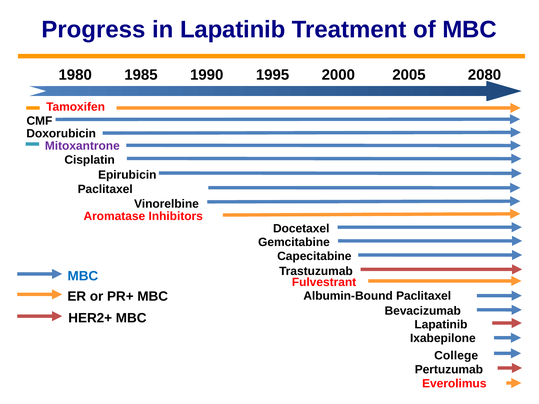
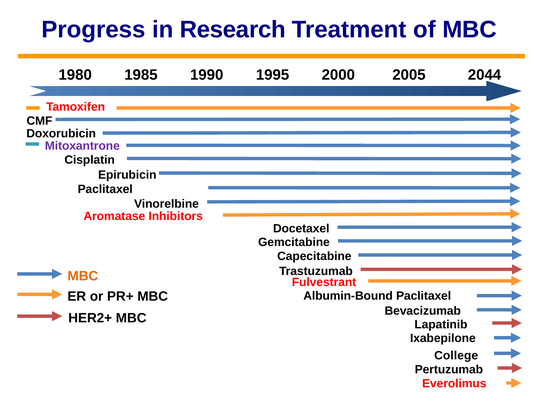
in Lapatinib: Lapatinib -> Research
2080: 2080 -> 2044
MBC at (83, 276) colour: blue -> orange
